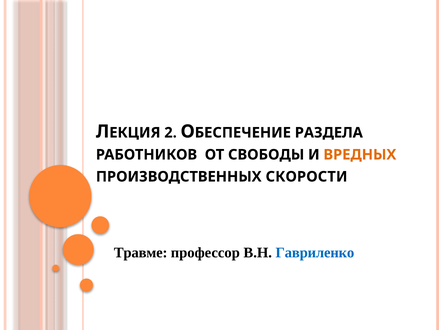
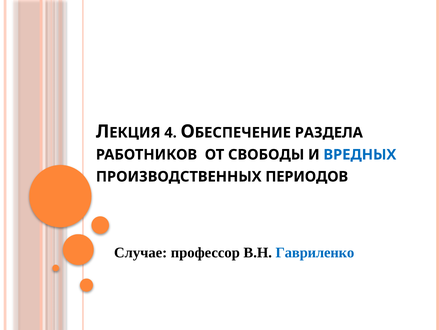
2: 2 -> 4
ВРЕДНЫХ colour: orange -> blue
СКОРОСТИ: СКОРОСТИ -> ПЕРИОДОВ
Травме: Травме -> Случае
